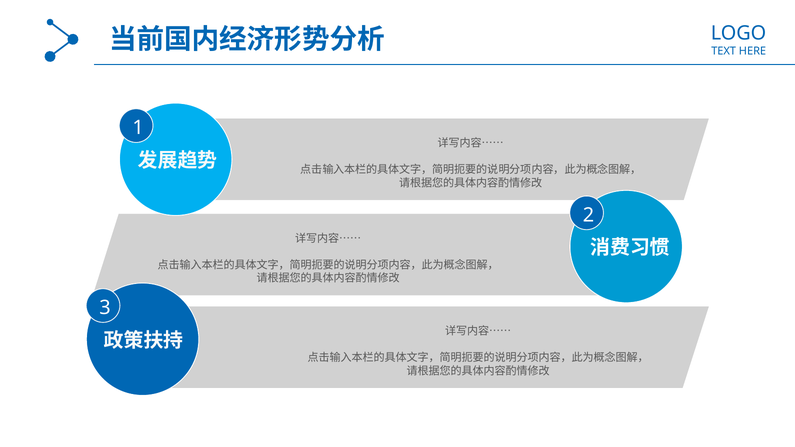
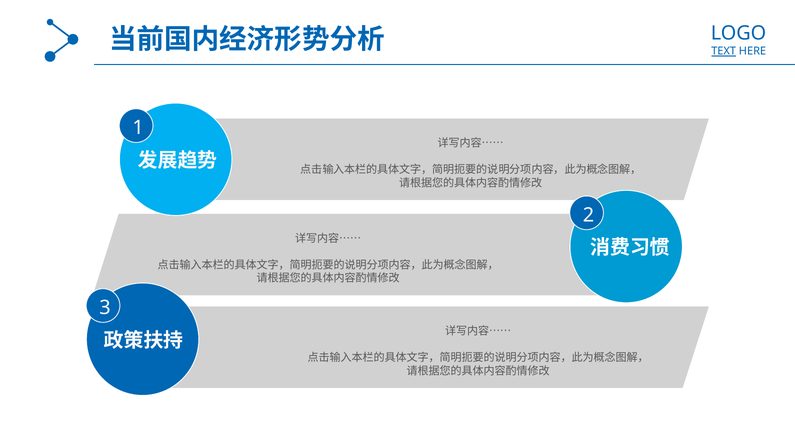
TEXT underline: none -> present
